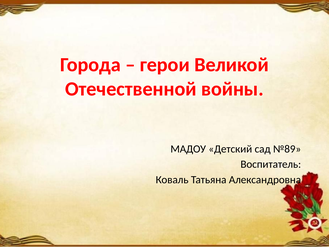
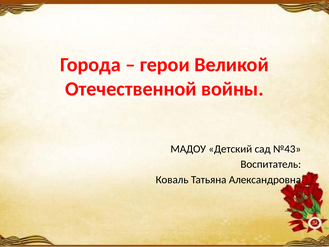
№89: №89 -> №43
